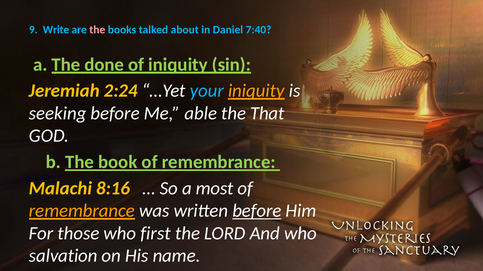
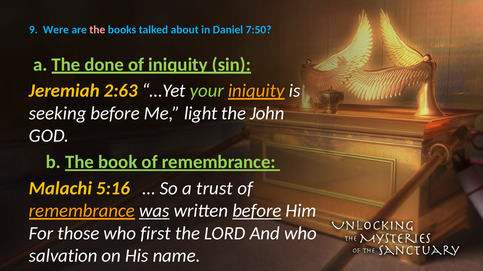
Write: Write -> Were
7:40: 7:40 -> 7:50
2:24: 2:24 -> 2:63
your colour: light blue -> light green
able: able -> light
That: That -> John
8:16: 8:16 -> 5:16
most: most -> trust
was underline: none -> present
